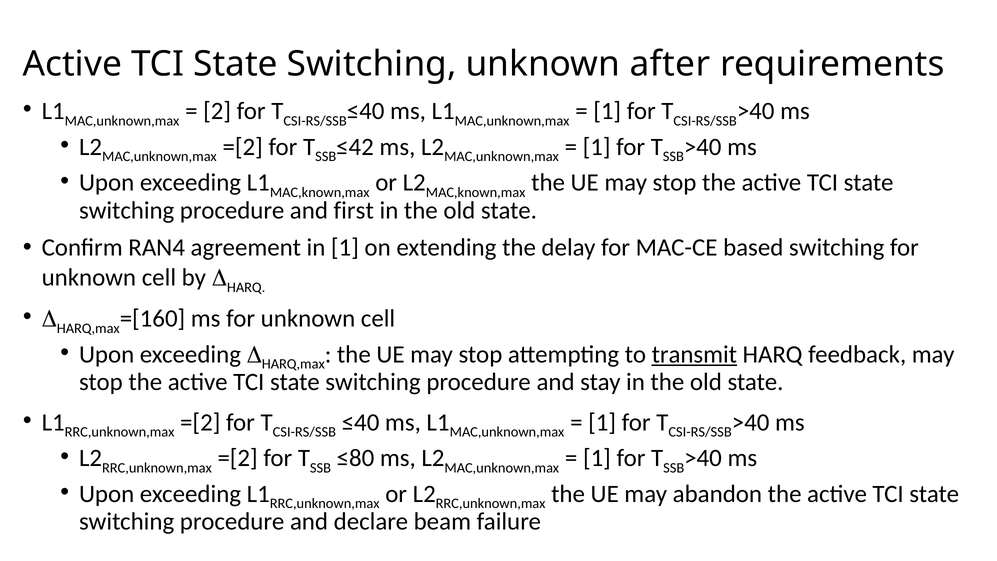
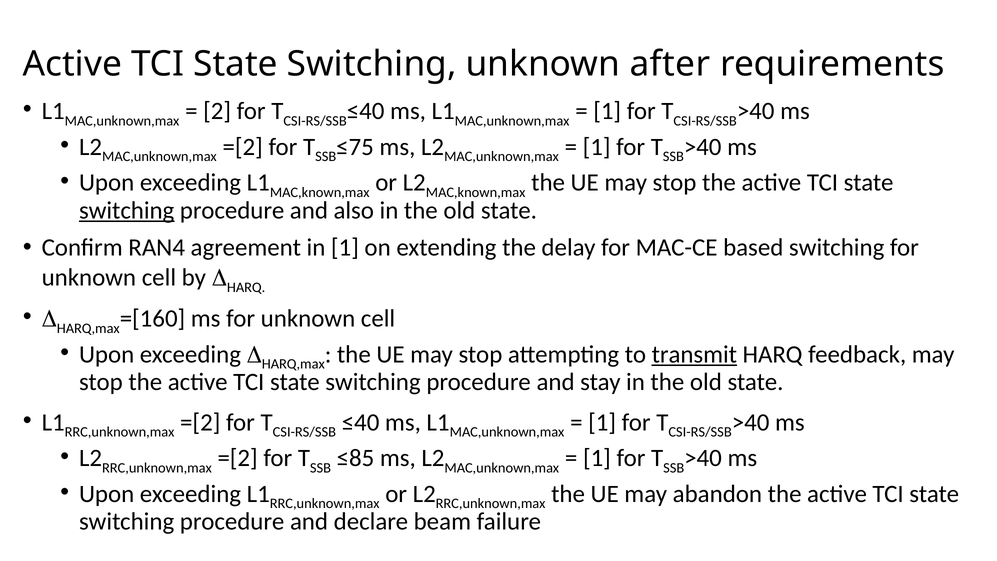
≤42: ≤42 -> ≤75
switching at (127, 210) underline: none -> present
first: first -> also
≤80: ≤80 -> ≤85
